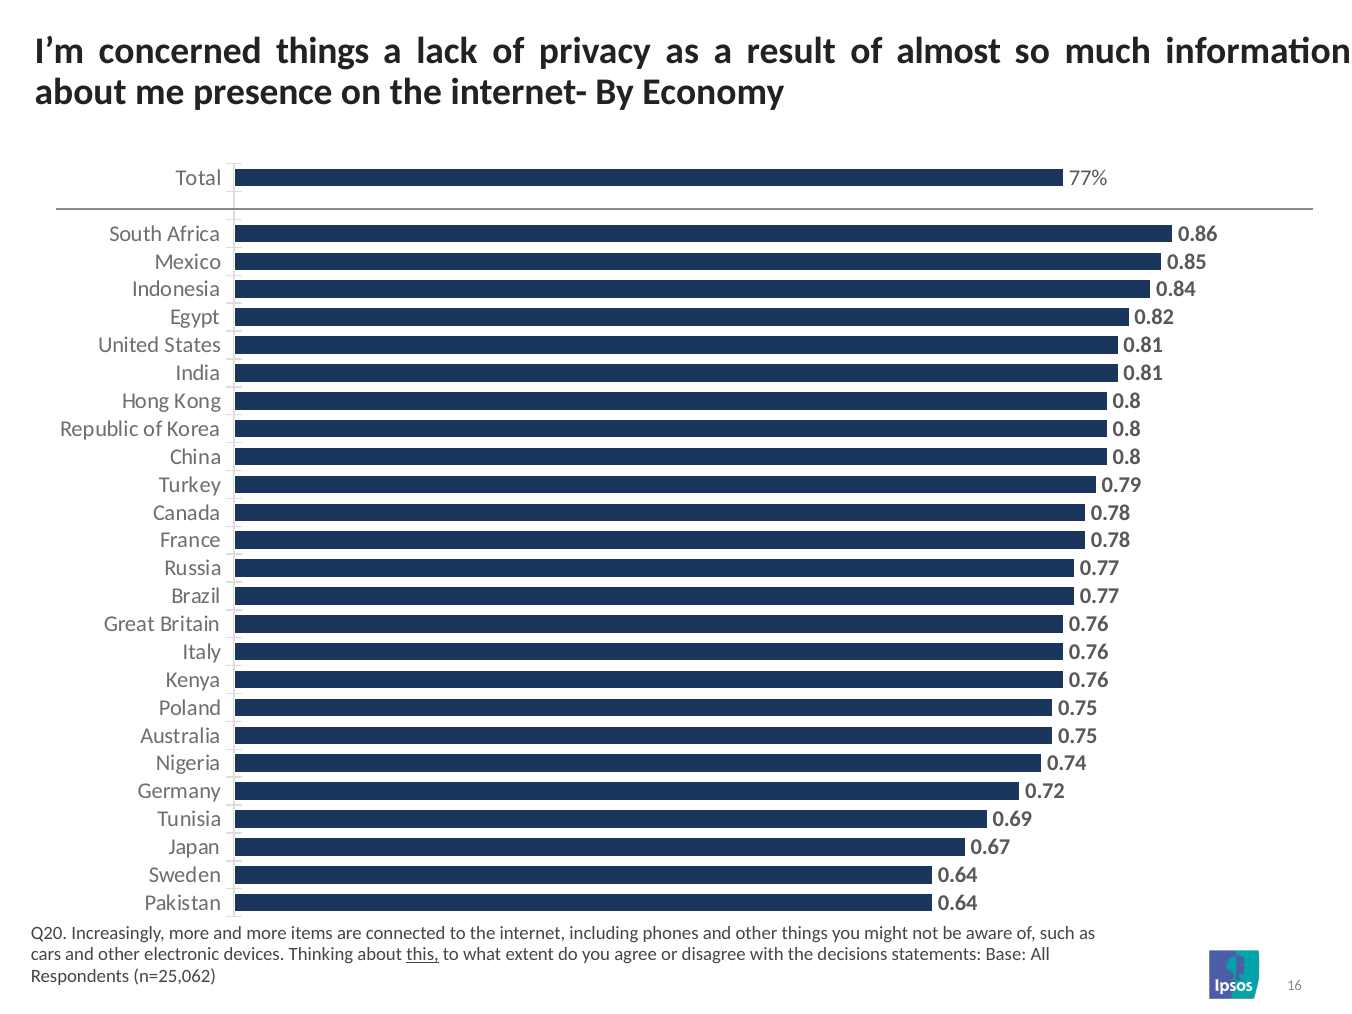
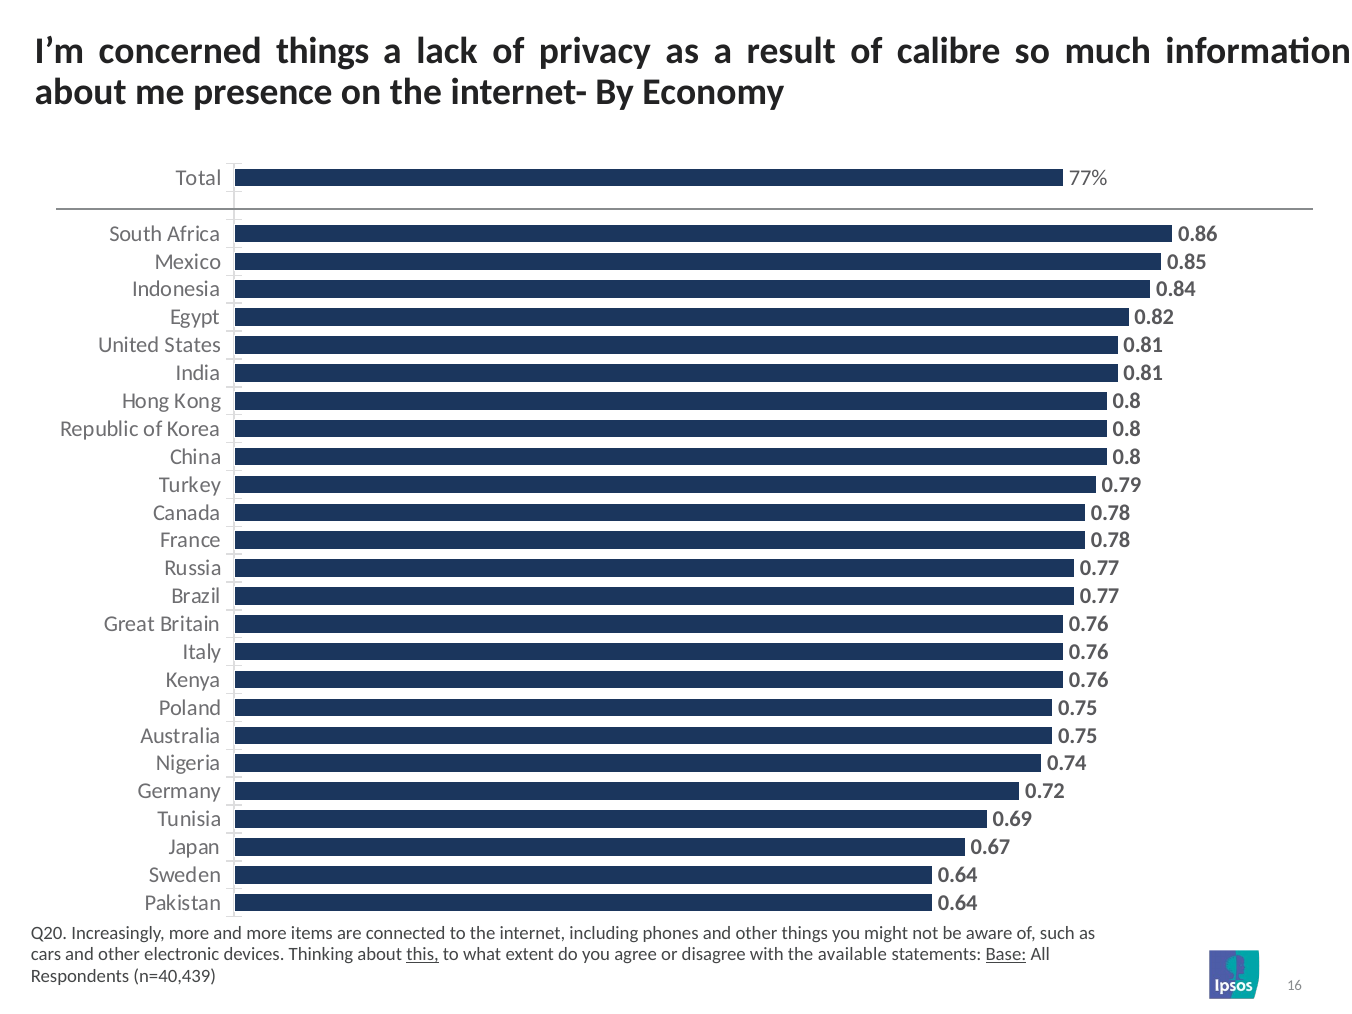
almost: almost -> calibre
decisions: decisions -> available
Base underline: none -> present
n=25,062: n=25,062 -> n=40,439
